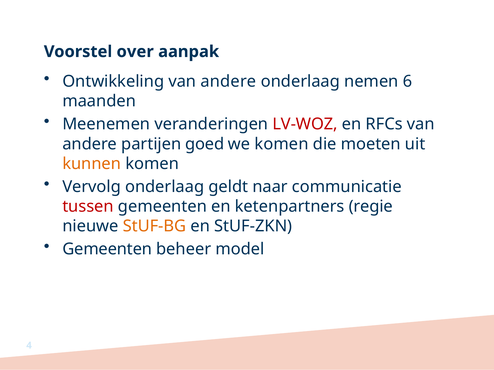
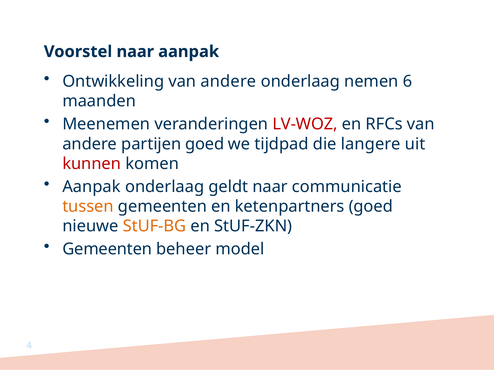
Voorstel over: over -> naar
we komen: komen -> tijdpad
moeten: moeten -> langere
kunnen colour: orange -> red
Vervolg at (92, 187): Vervolg -> Aanpak
tussen colour: red -> orange
ketenpartners regie: regie -> goed
